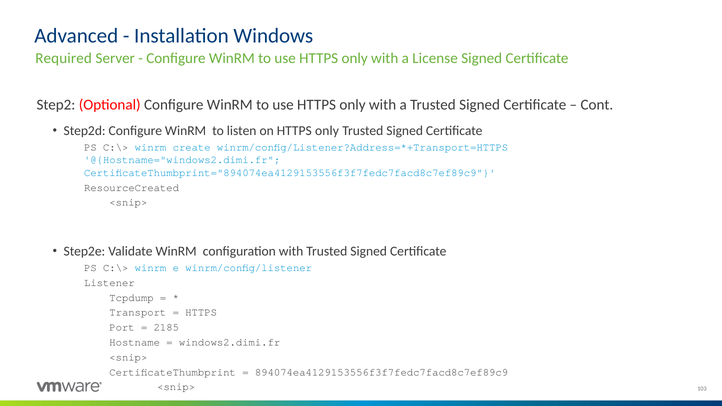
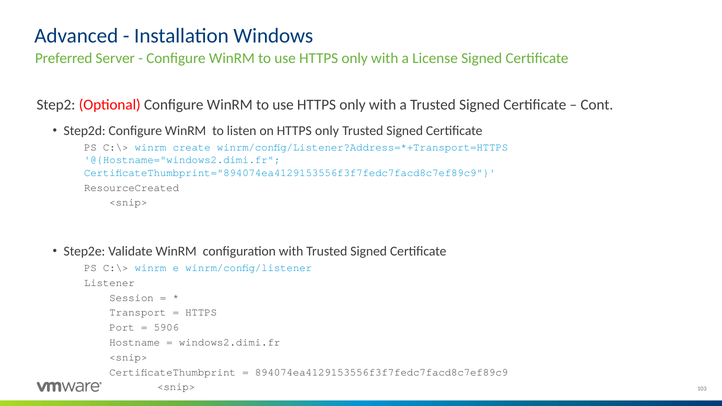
Required: Required -> Preferred
Tcpdump: Tcpdump -> Session
2185: 2185 -> 5906
